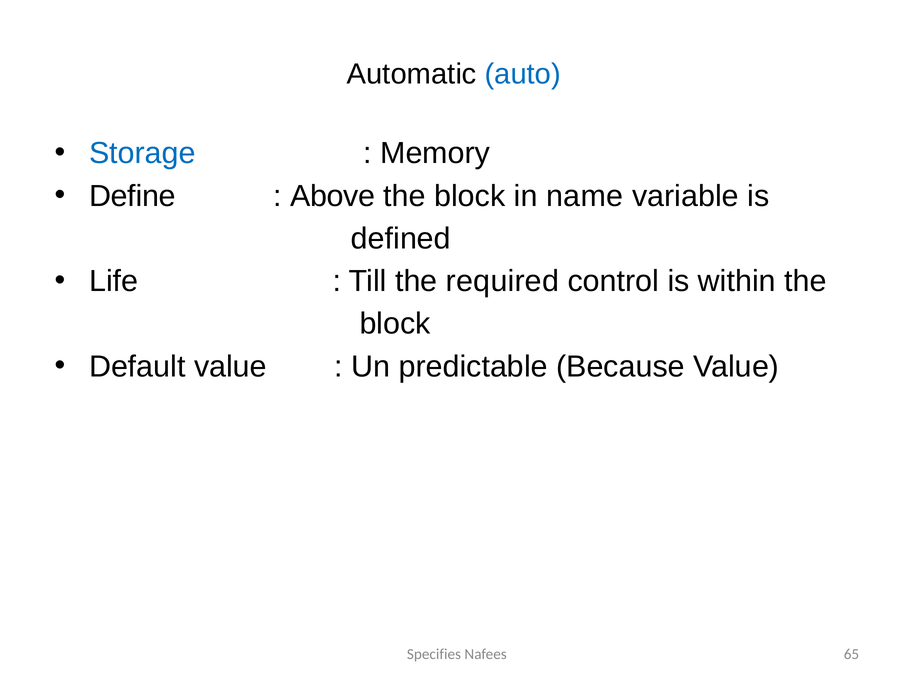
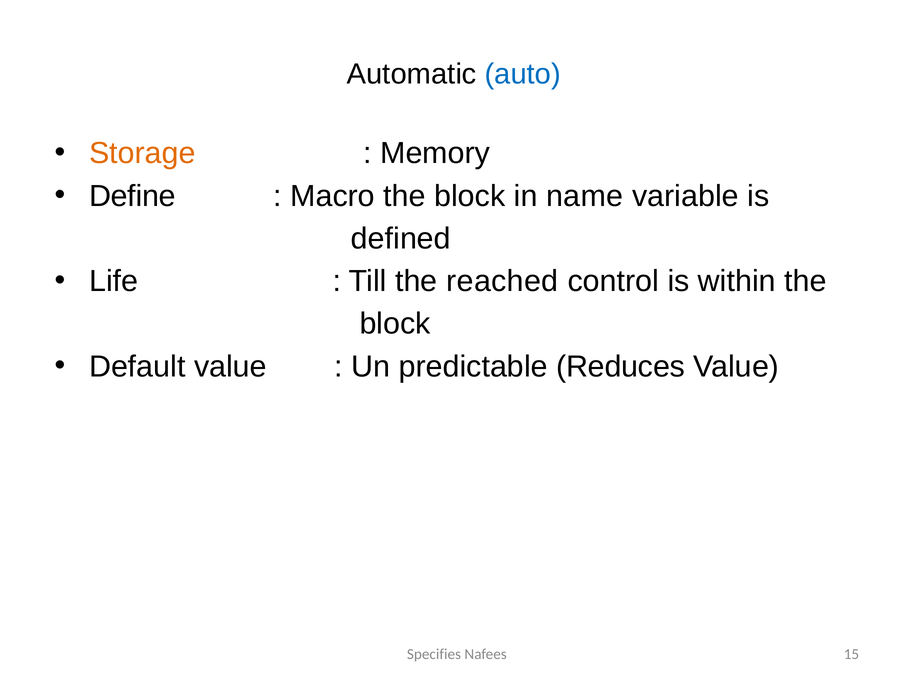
Storage colour: blue -> orange
Above: Above -> Macro
required: required -> reached
Because: Because -> Reduces
65: 65 -> 15
